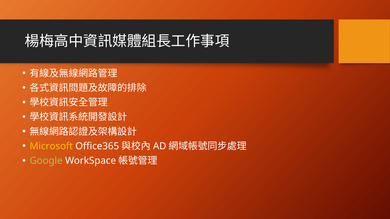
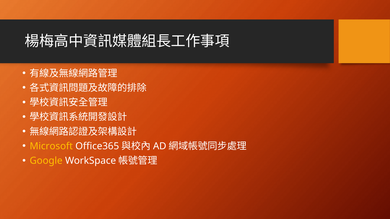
Google colour: light green -> yellow
